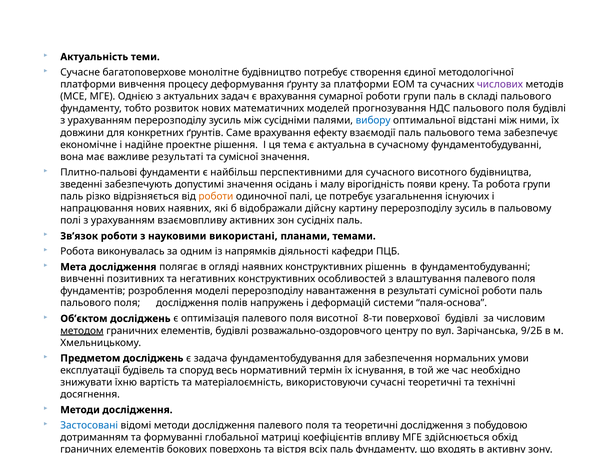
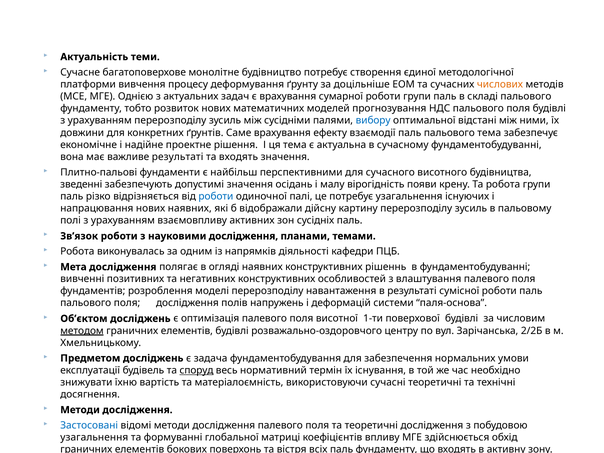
за платформи: платформи -> доцільніше
числових colour: purple -> orange
та сумісної: сумісної -> входять
роботи at (216, 196) colour: orange -> blue
науковими використані: використані -> дослідження
8-ти: 8-ти -> 1-ти
9/2Б: 9/2Б -> 2/2Б
споруд underline: none -> present
дотриманням at (94, 437): дотриманням -> узагальнення
